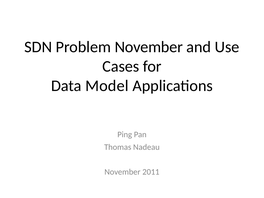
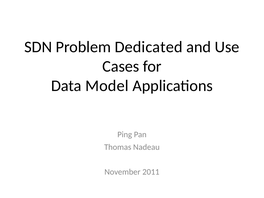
Problem November: November -> Dedicated
